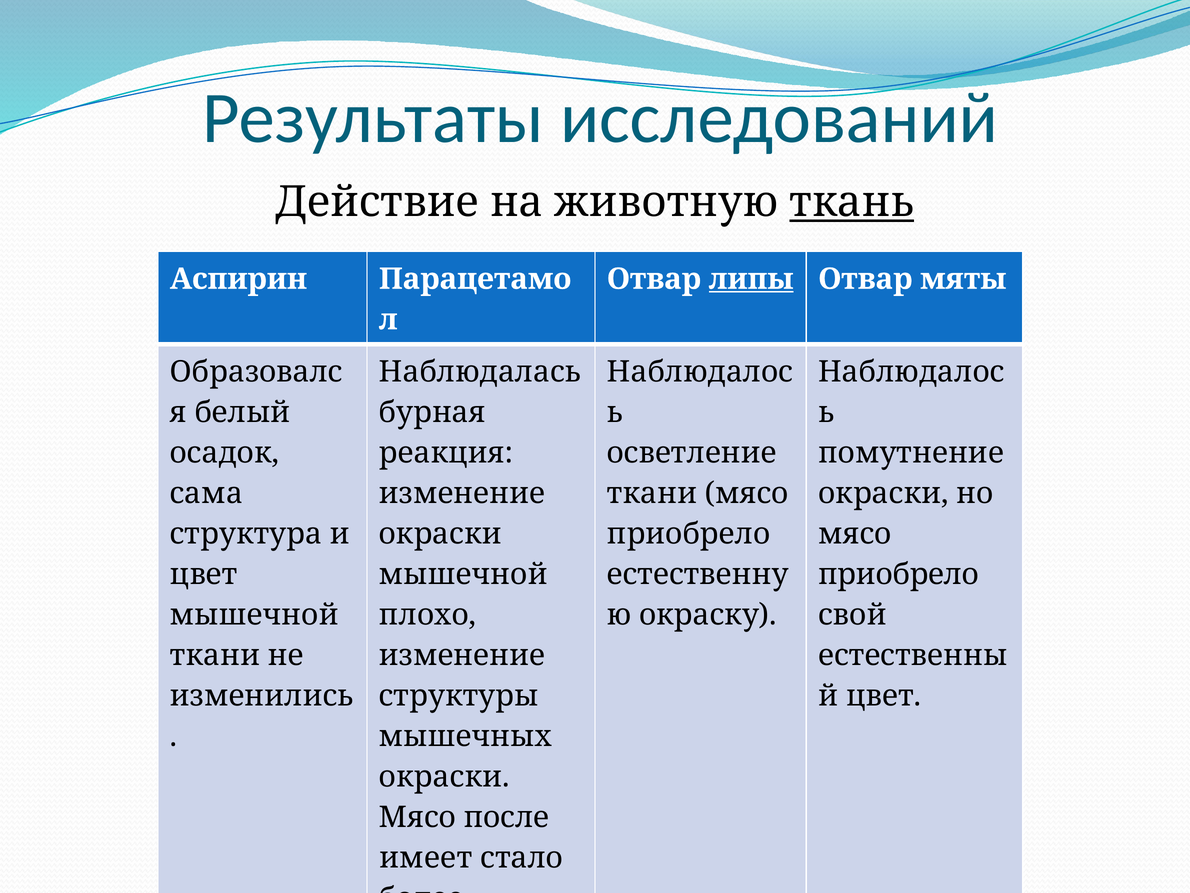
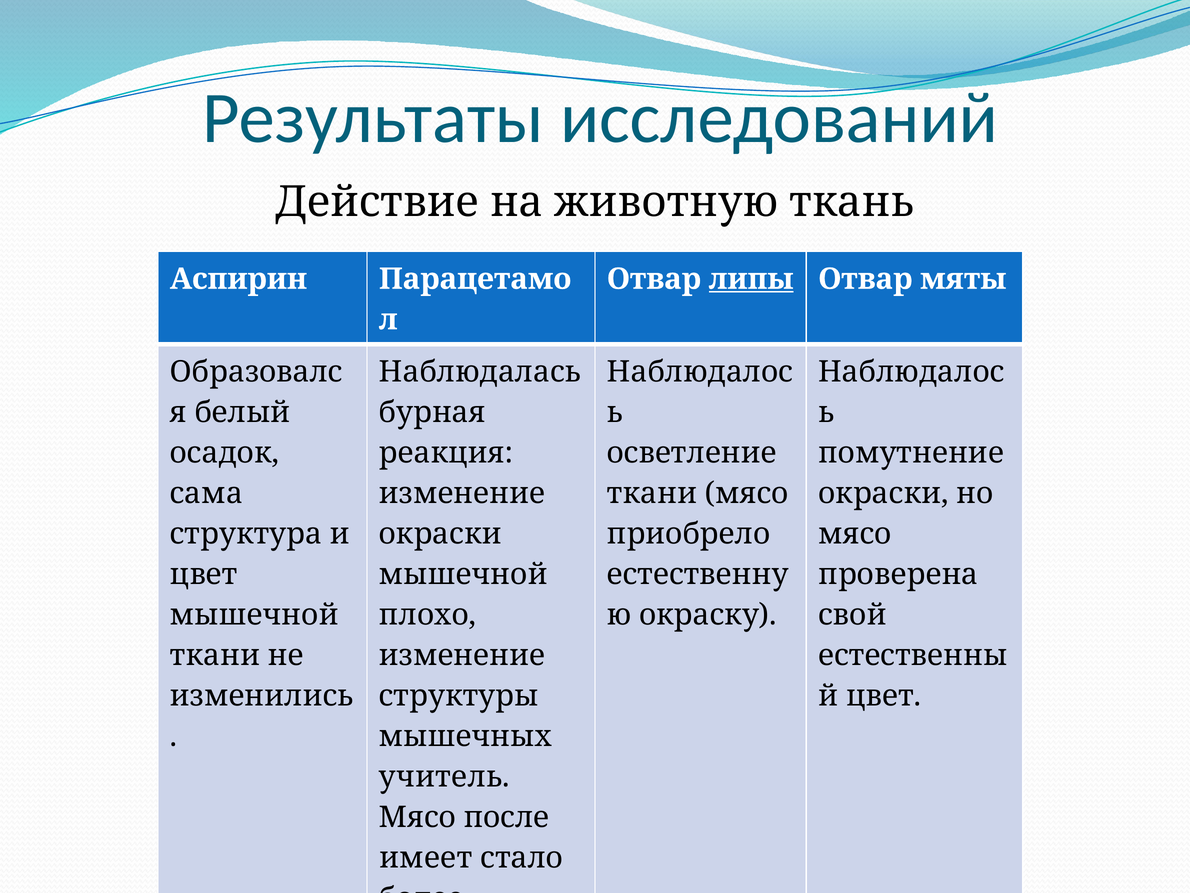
ткань underline: present -> none
приобрело at (899, 574): приобрело -> проверена
окраски at (444, 777): окраски -> учитель
